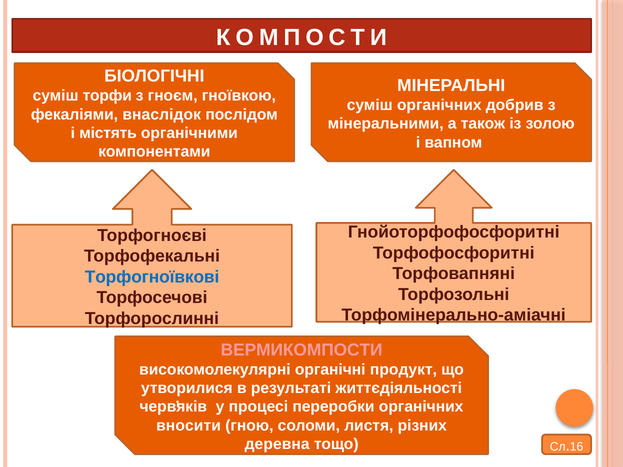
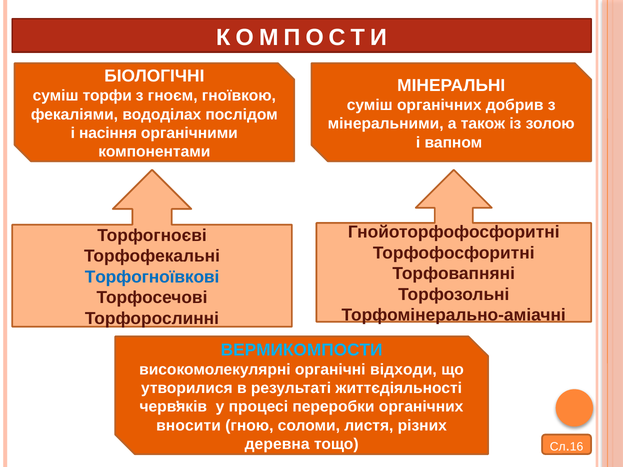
внаслідок: внаслідок -> вододілах
містять: містять -> насіння
ВЕРМИКОМПОСТИ colour: pink -> light blue
продукт: продукт -> відходи
